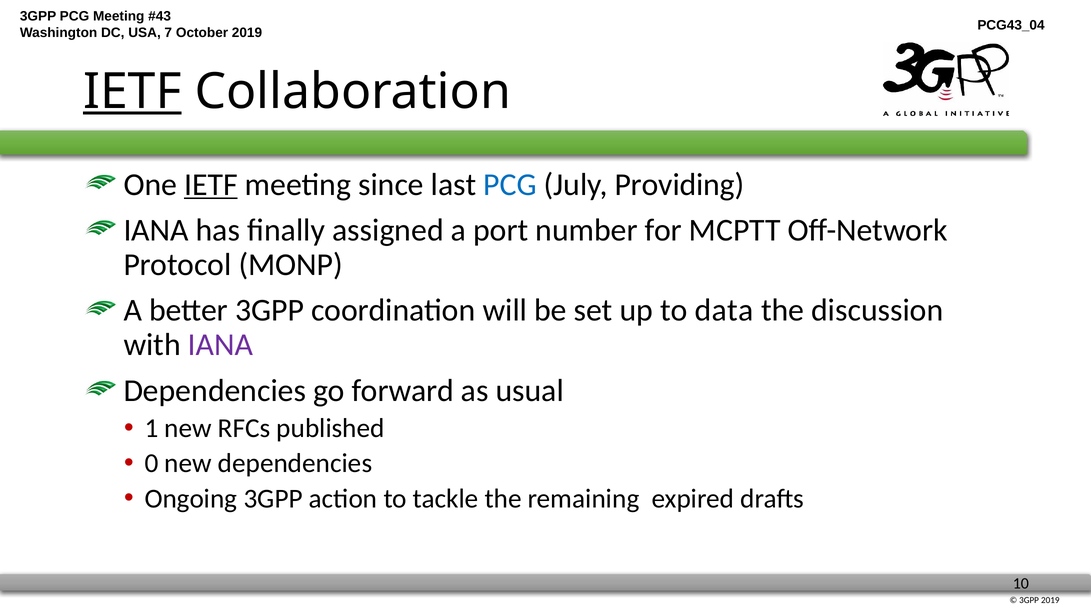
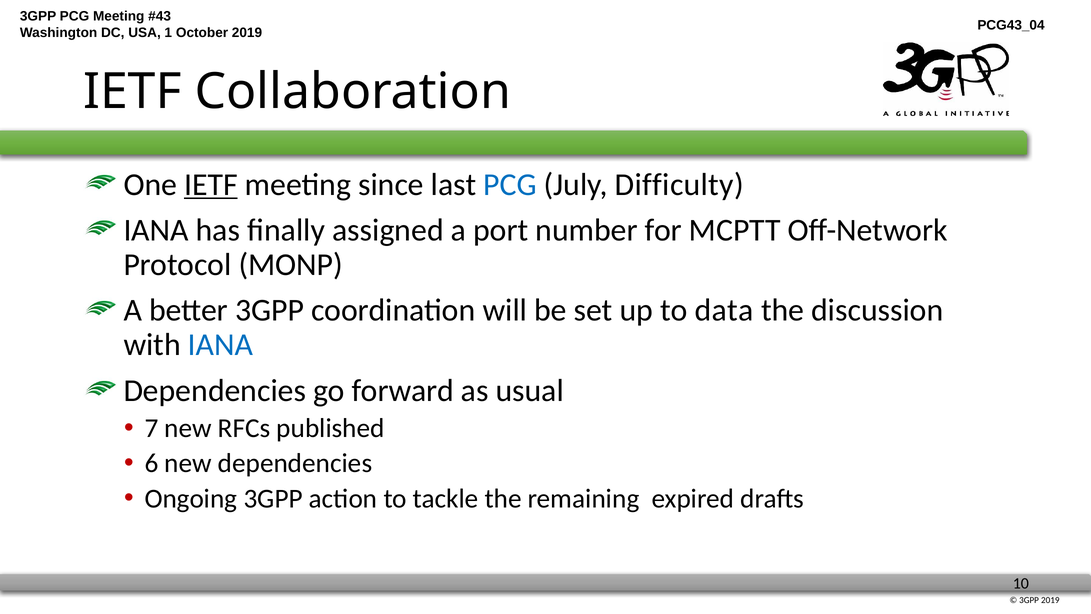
7: 7 -> 1
IETF at (132, 92) underline: present -> none
Providing: Providing -> Difficulty
IANA at (221, 345) colour: purple -> blue
1: 1 -> 7
0: 0 -> 6
